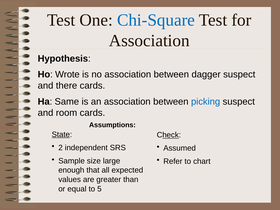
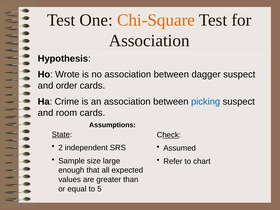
Chi-Square colour: blue -> orange
there: there -> order
Same: Same -> Crime
